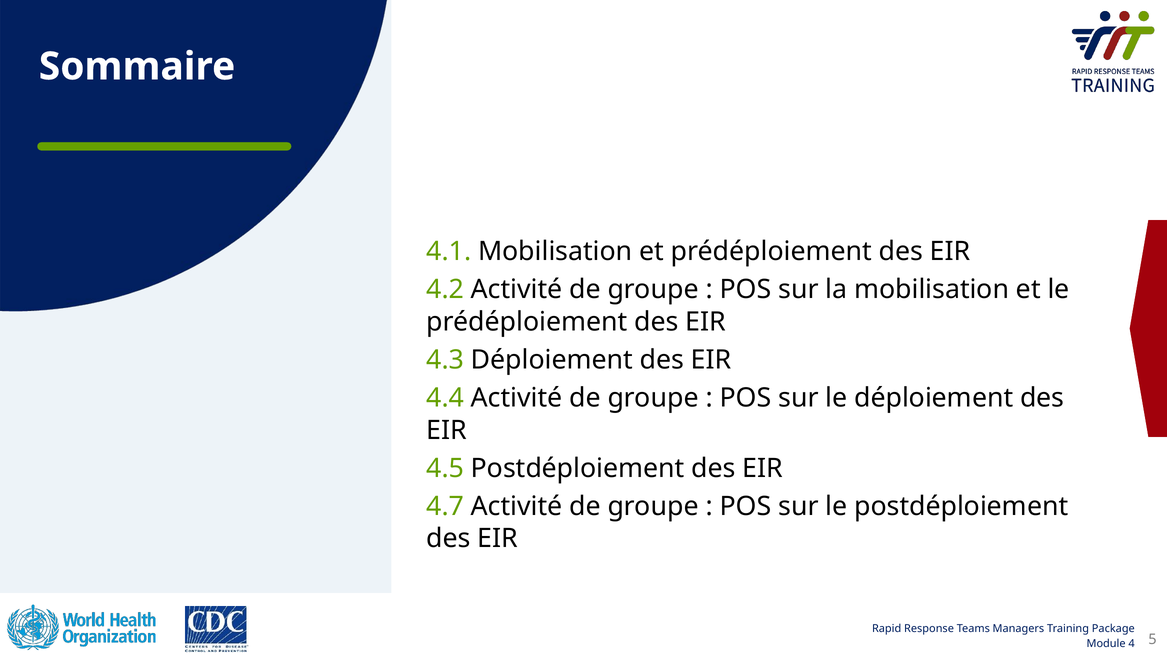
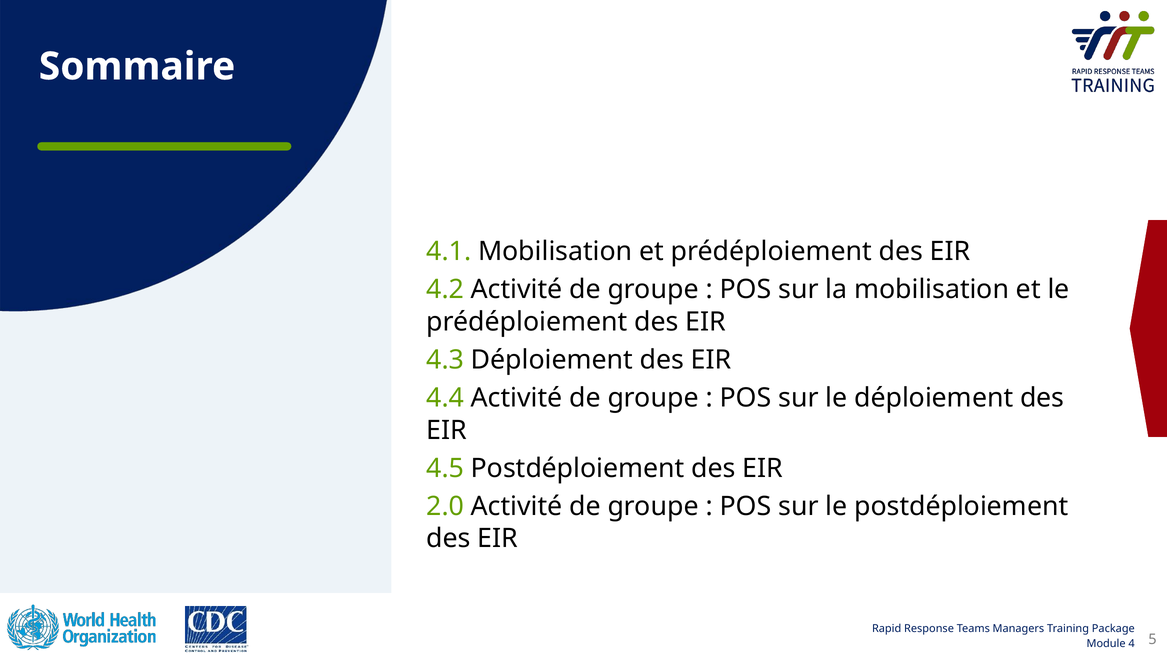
4.7: 4.7 -> 2.0
